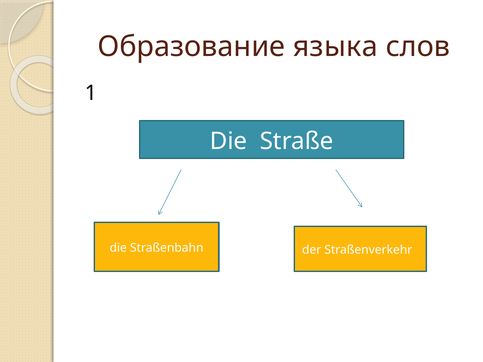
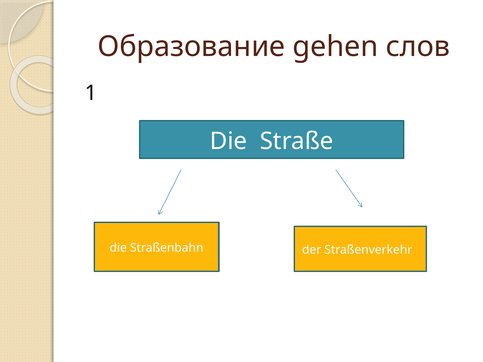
языка: языка -> gehen
